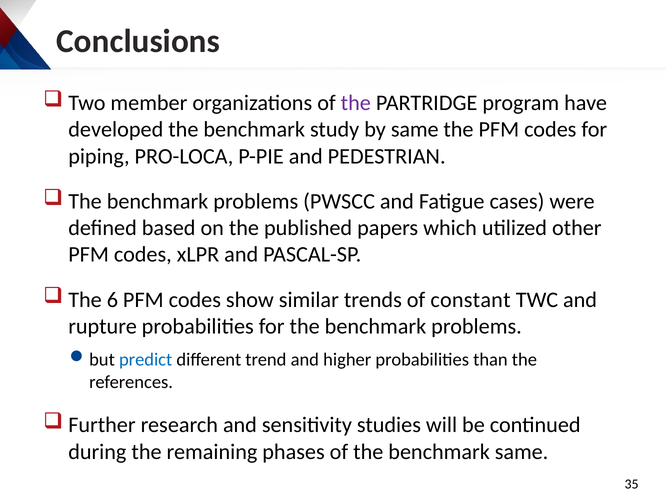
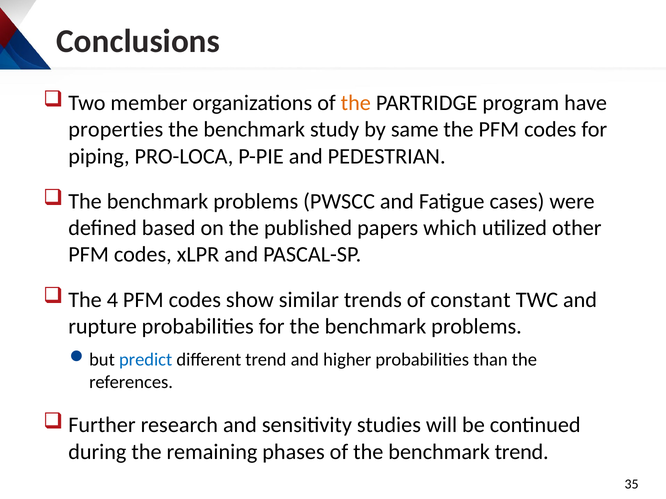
the at (356, 103) colour: purple -> orange
developed: developed -> properties
6: 6 -> 4
benchmark same: same -> trend
